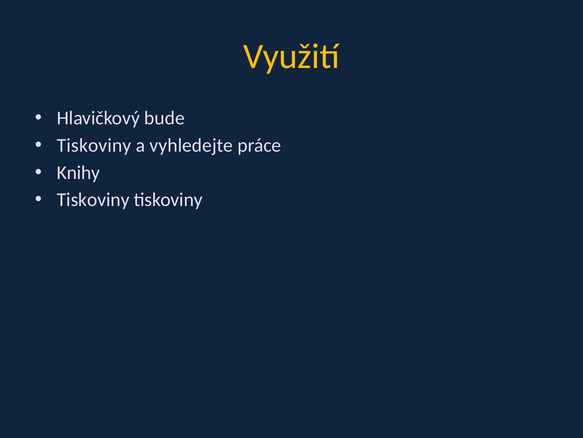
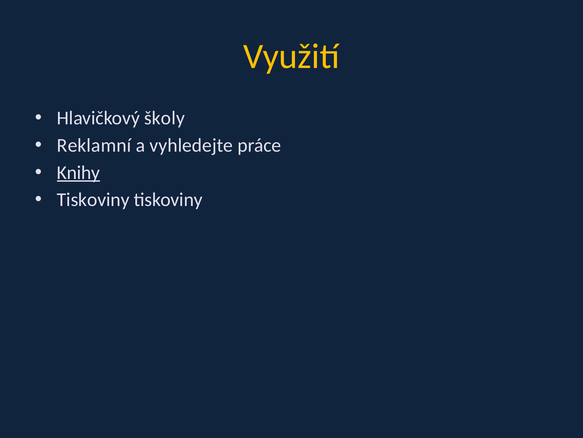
bude: bude -> školy
Tiskoviny at (94, 145): Tiskoviny -> Reklamní
Knihy underline: none -> present
